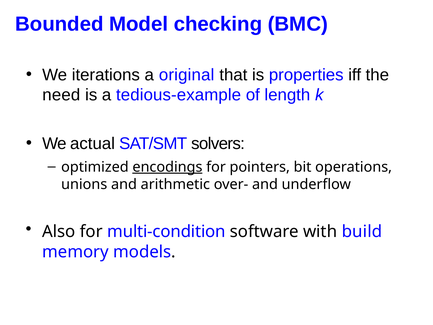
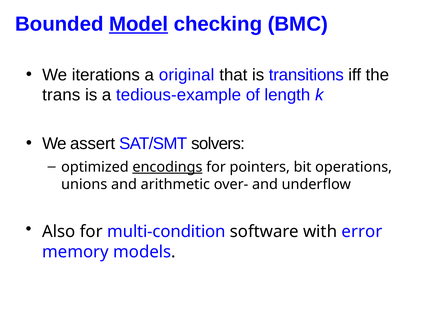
Model underline: none -> present
properties: properties -> transitions
need: need -> trans
actual: actual -> assert
build: build -> error
